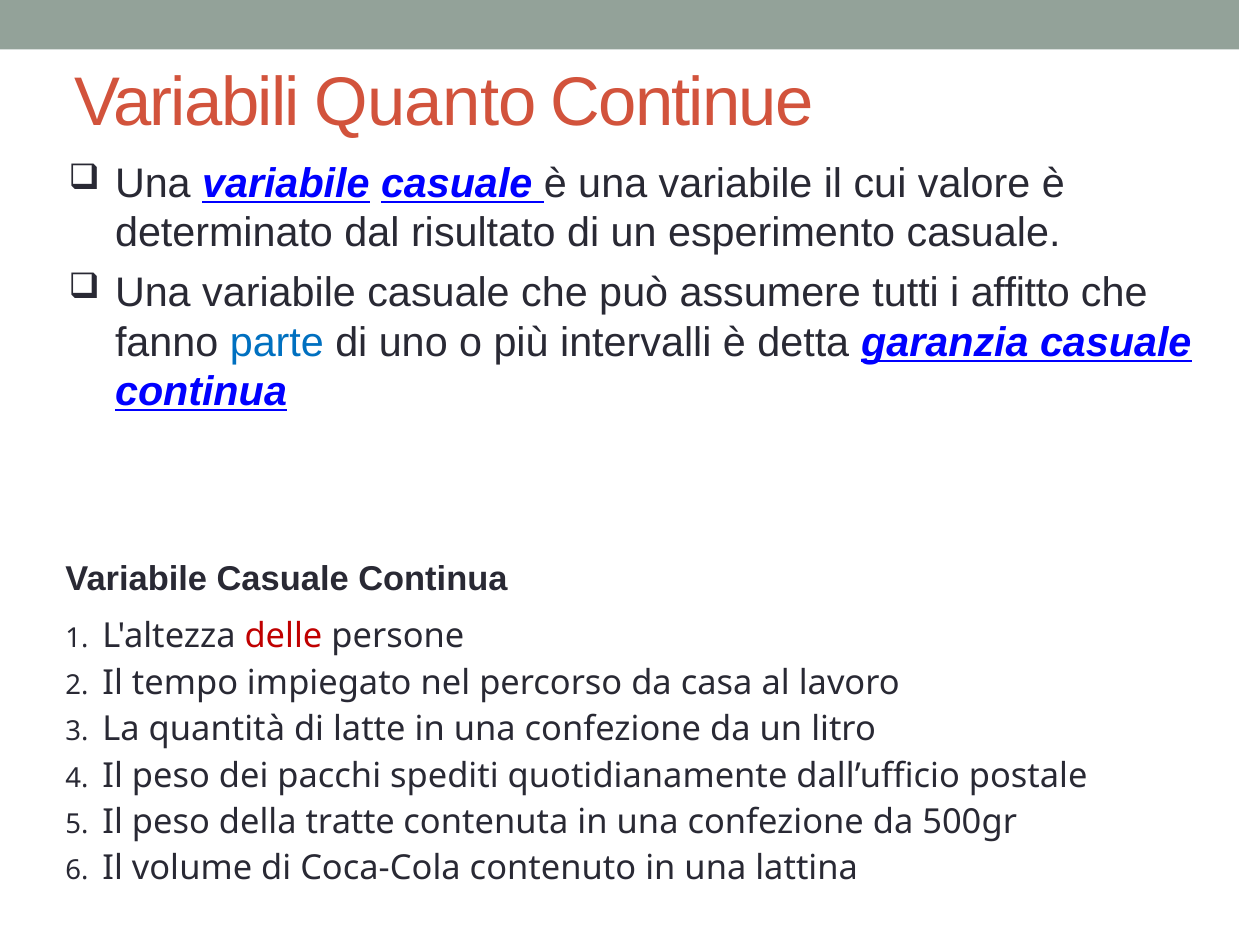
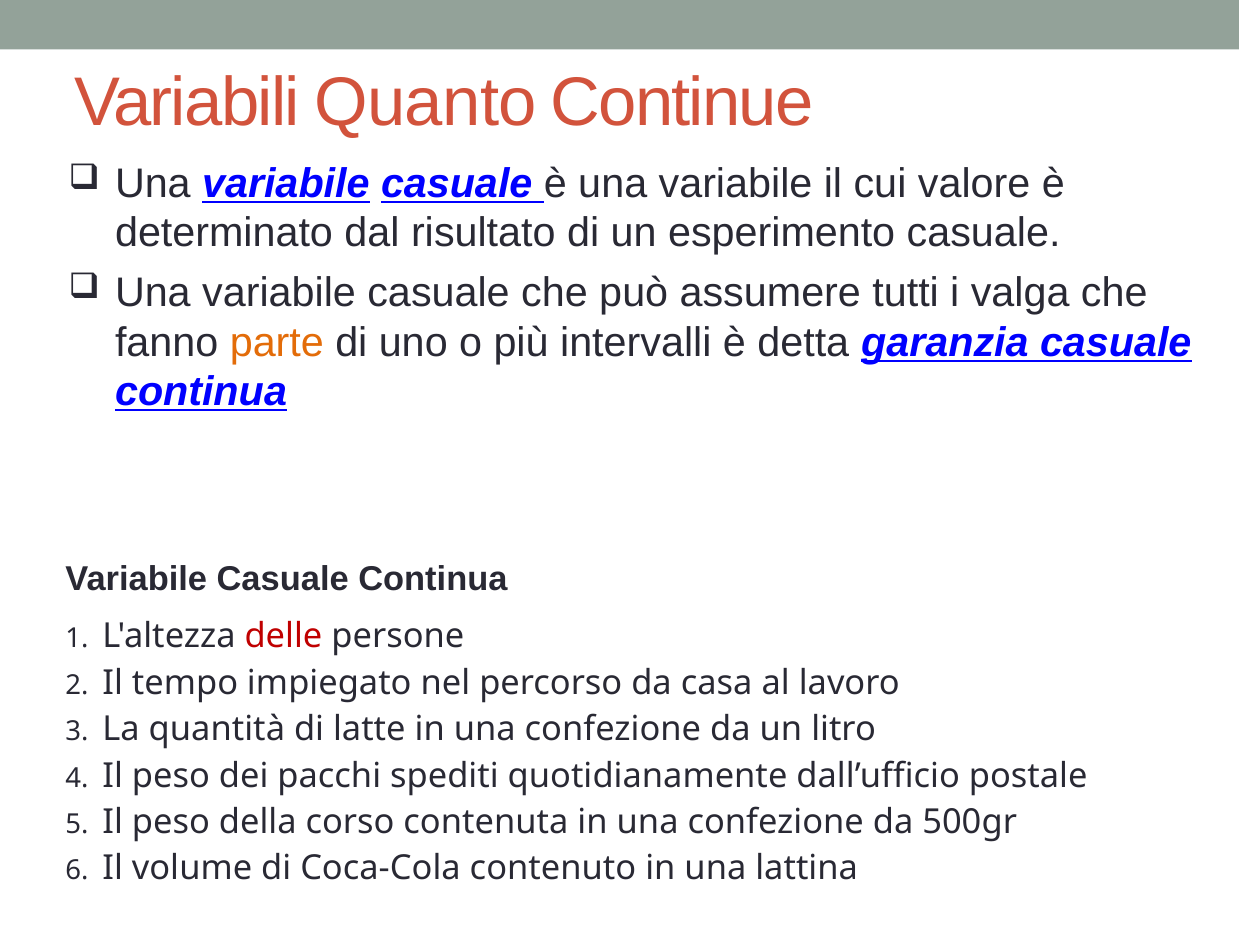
affitto: affitto -> valga
parte colour: blue -> orange
tratte: tratte -> corso
